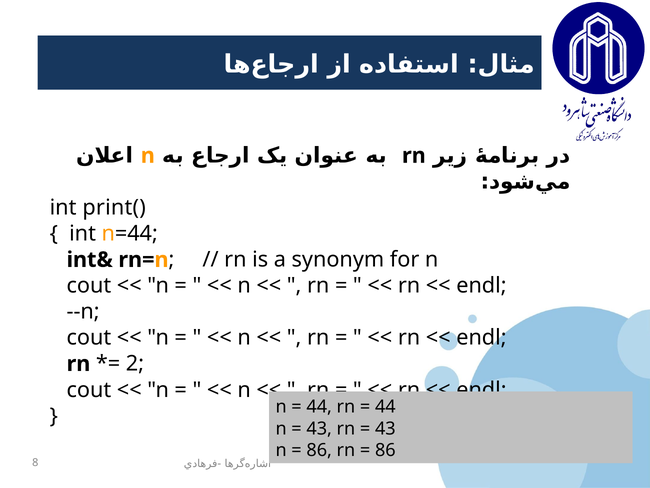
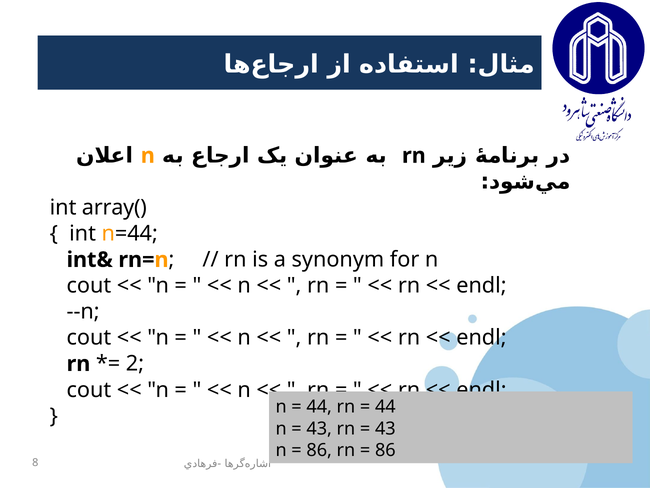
print(: print( -> array(
